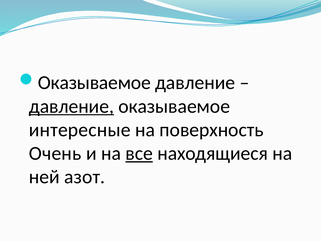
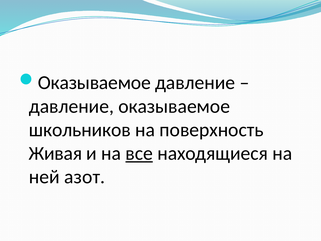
давление at (71, 106) underline: present -> none
интересные: интересные -> школьников
Очень: Очень -> Живая
